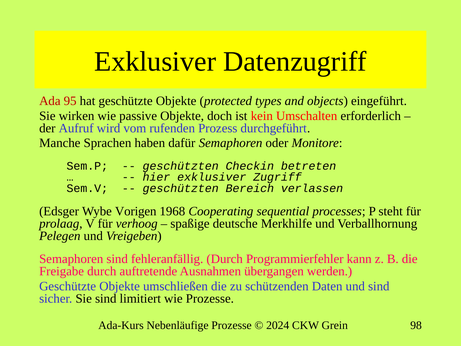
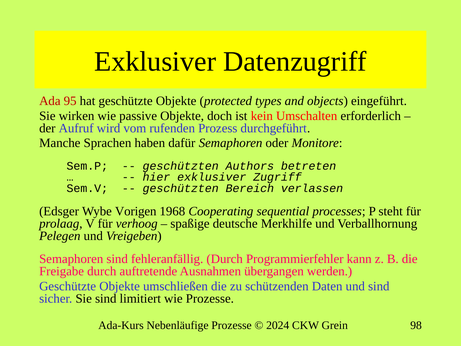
Checkin: Checkin -> Authors
